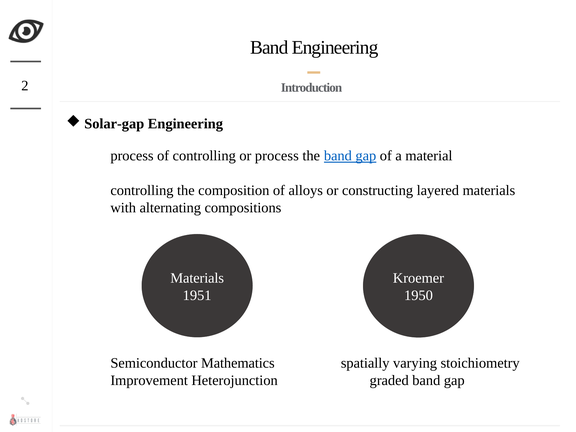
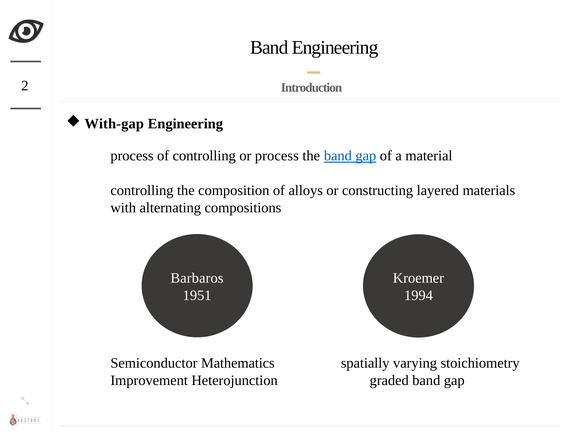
Solar-gap: Solar-gap -> With-gap
Materials at (197, 278): Materials -> Barbaros
1950: 1950 -> 1994
